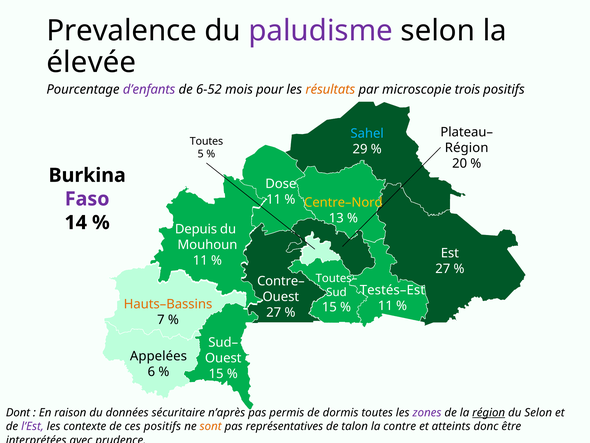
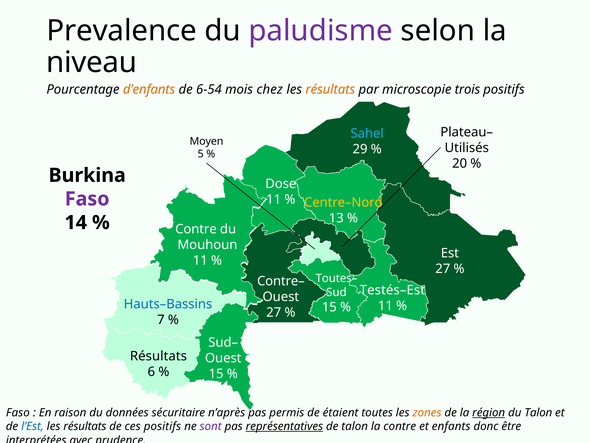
élevée: élevée -> niveau
d’enfants colour: purple -> orange
6-52: 6-52 -> 6-54
pour: pour -> chez
Toutes at (206, 141): Toutes -> Moyen
Région at (467, 148): Région -> Utilisés
Depuis at (196, 229): Depuis -> Contre
Hauts–Bassins colour: orange -> blue
Appelées at (158, 356): Appelées -> Résultats
Dont at (18, 412): Dont -> Faso
dormis: dormis -> étaient
zones colour: purple -> orange
du Selon: Selon -> Talon
l’Est colour: purple -> blue
contexte at (85, 426): contexte -> résultats
sont colour: orange -> purple
représentatives underline: none -> present
atteints: atteints -> enfants
